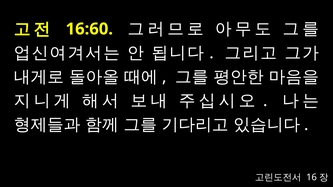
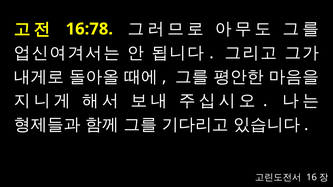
16:60: 16:60 -> 16:78
